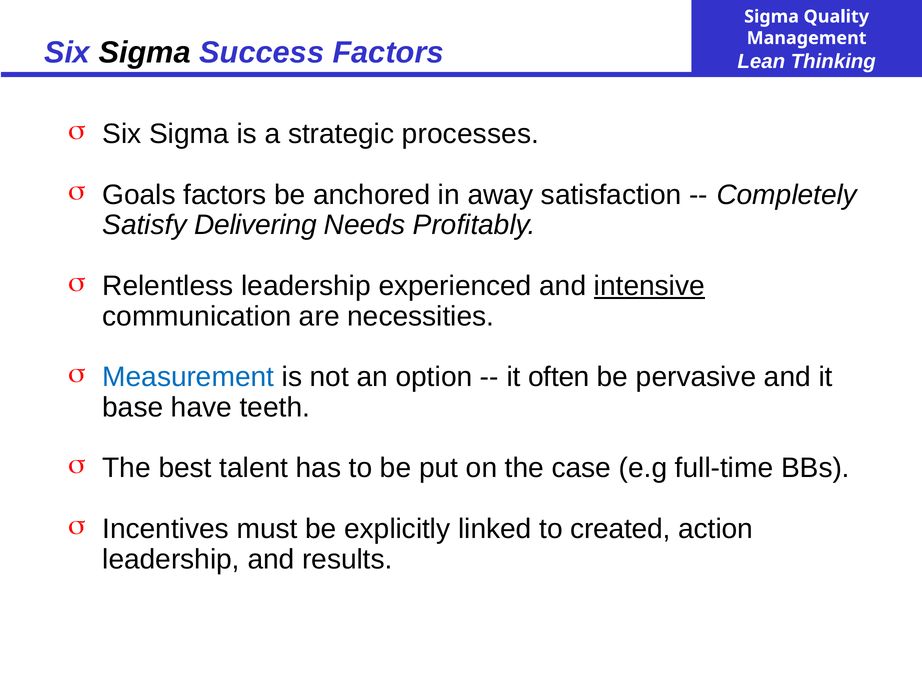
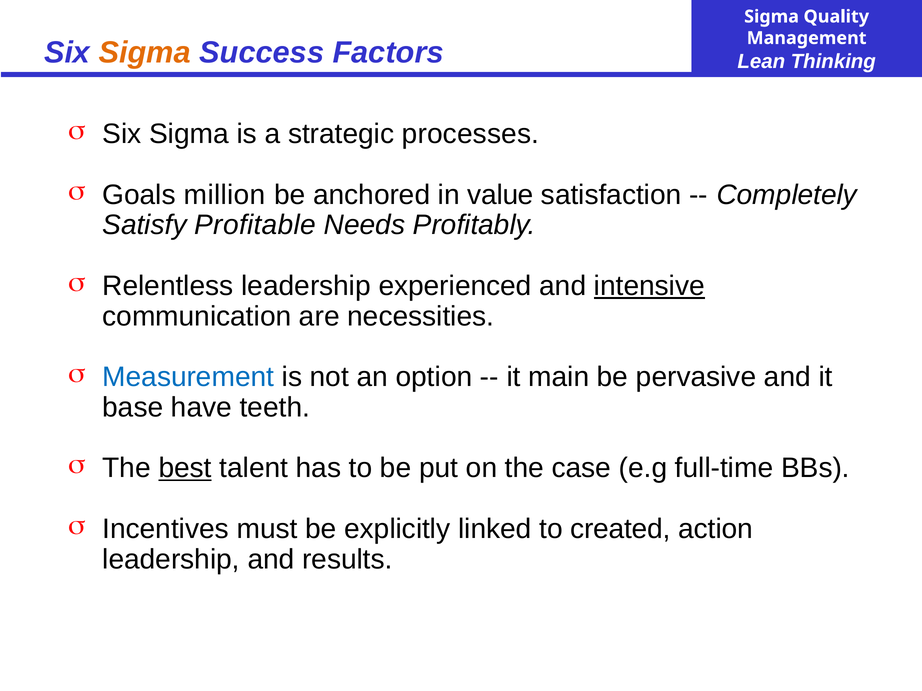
Sigma at (145, 53) colour: black -> orange
Goals factors: factors -> million
away: away -> value
Delivering: Delivering -> Profitable
often: often -> main
best underline: none -> present
